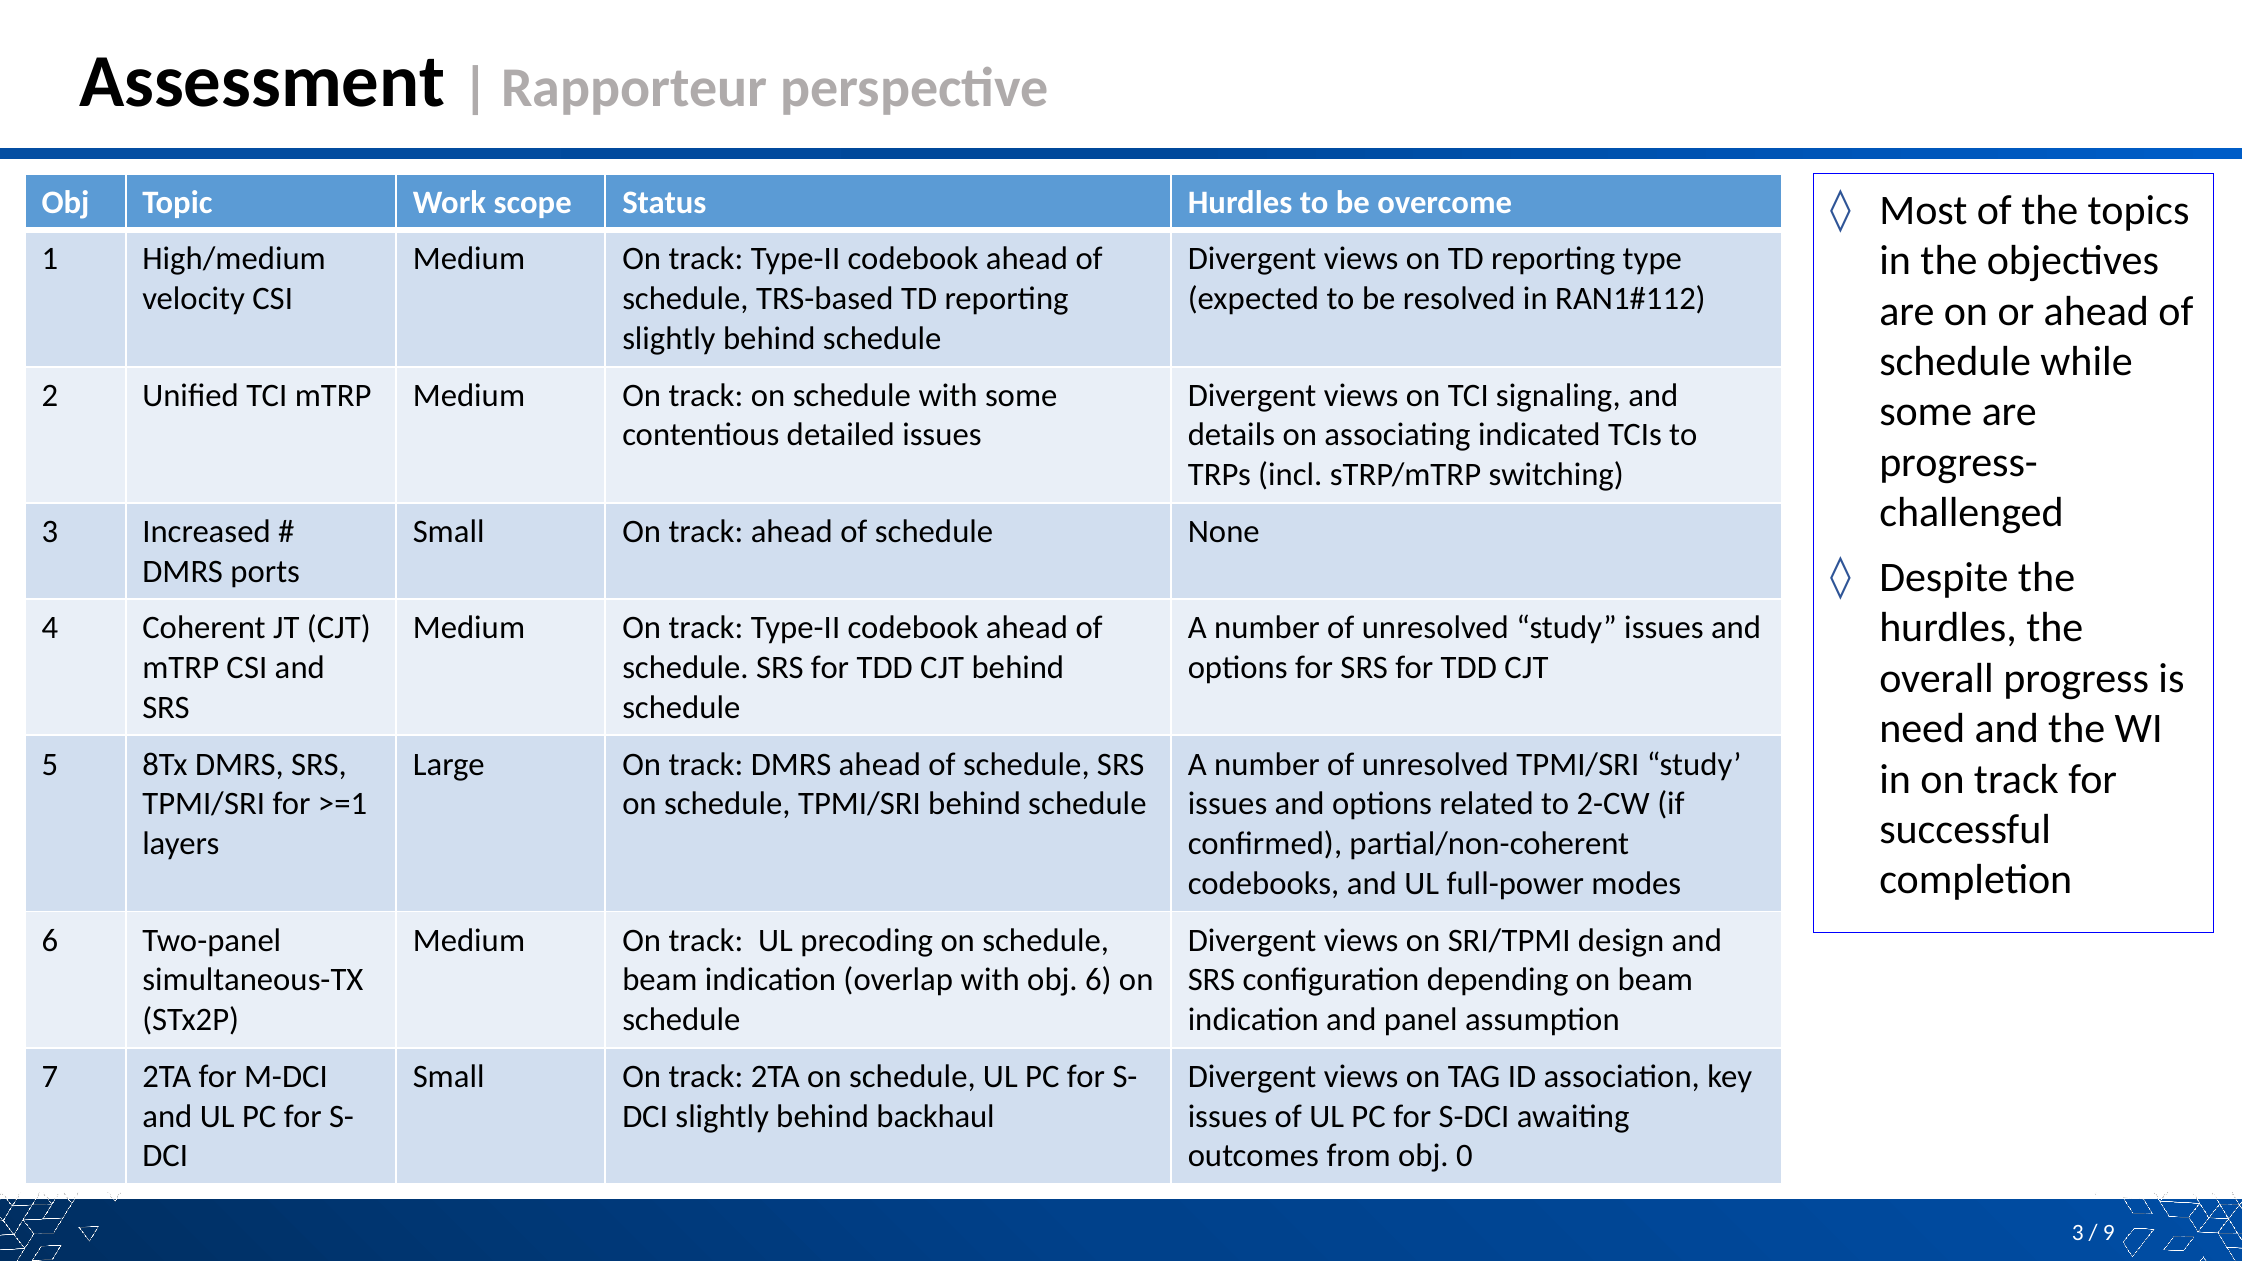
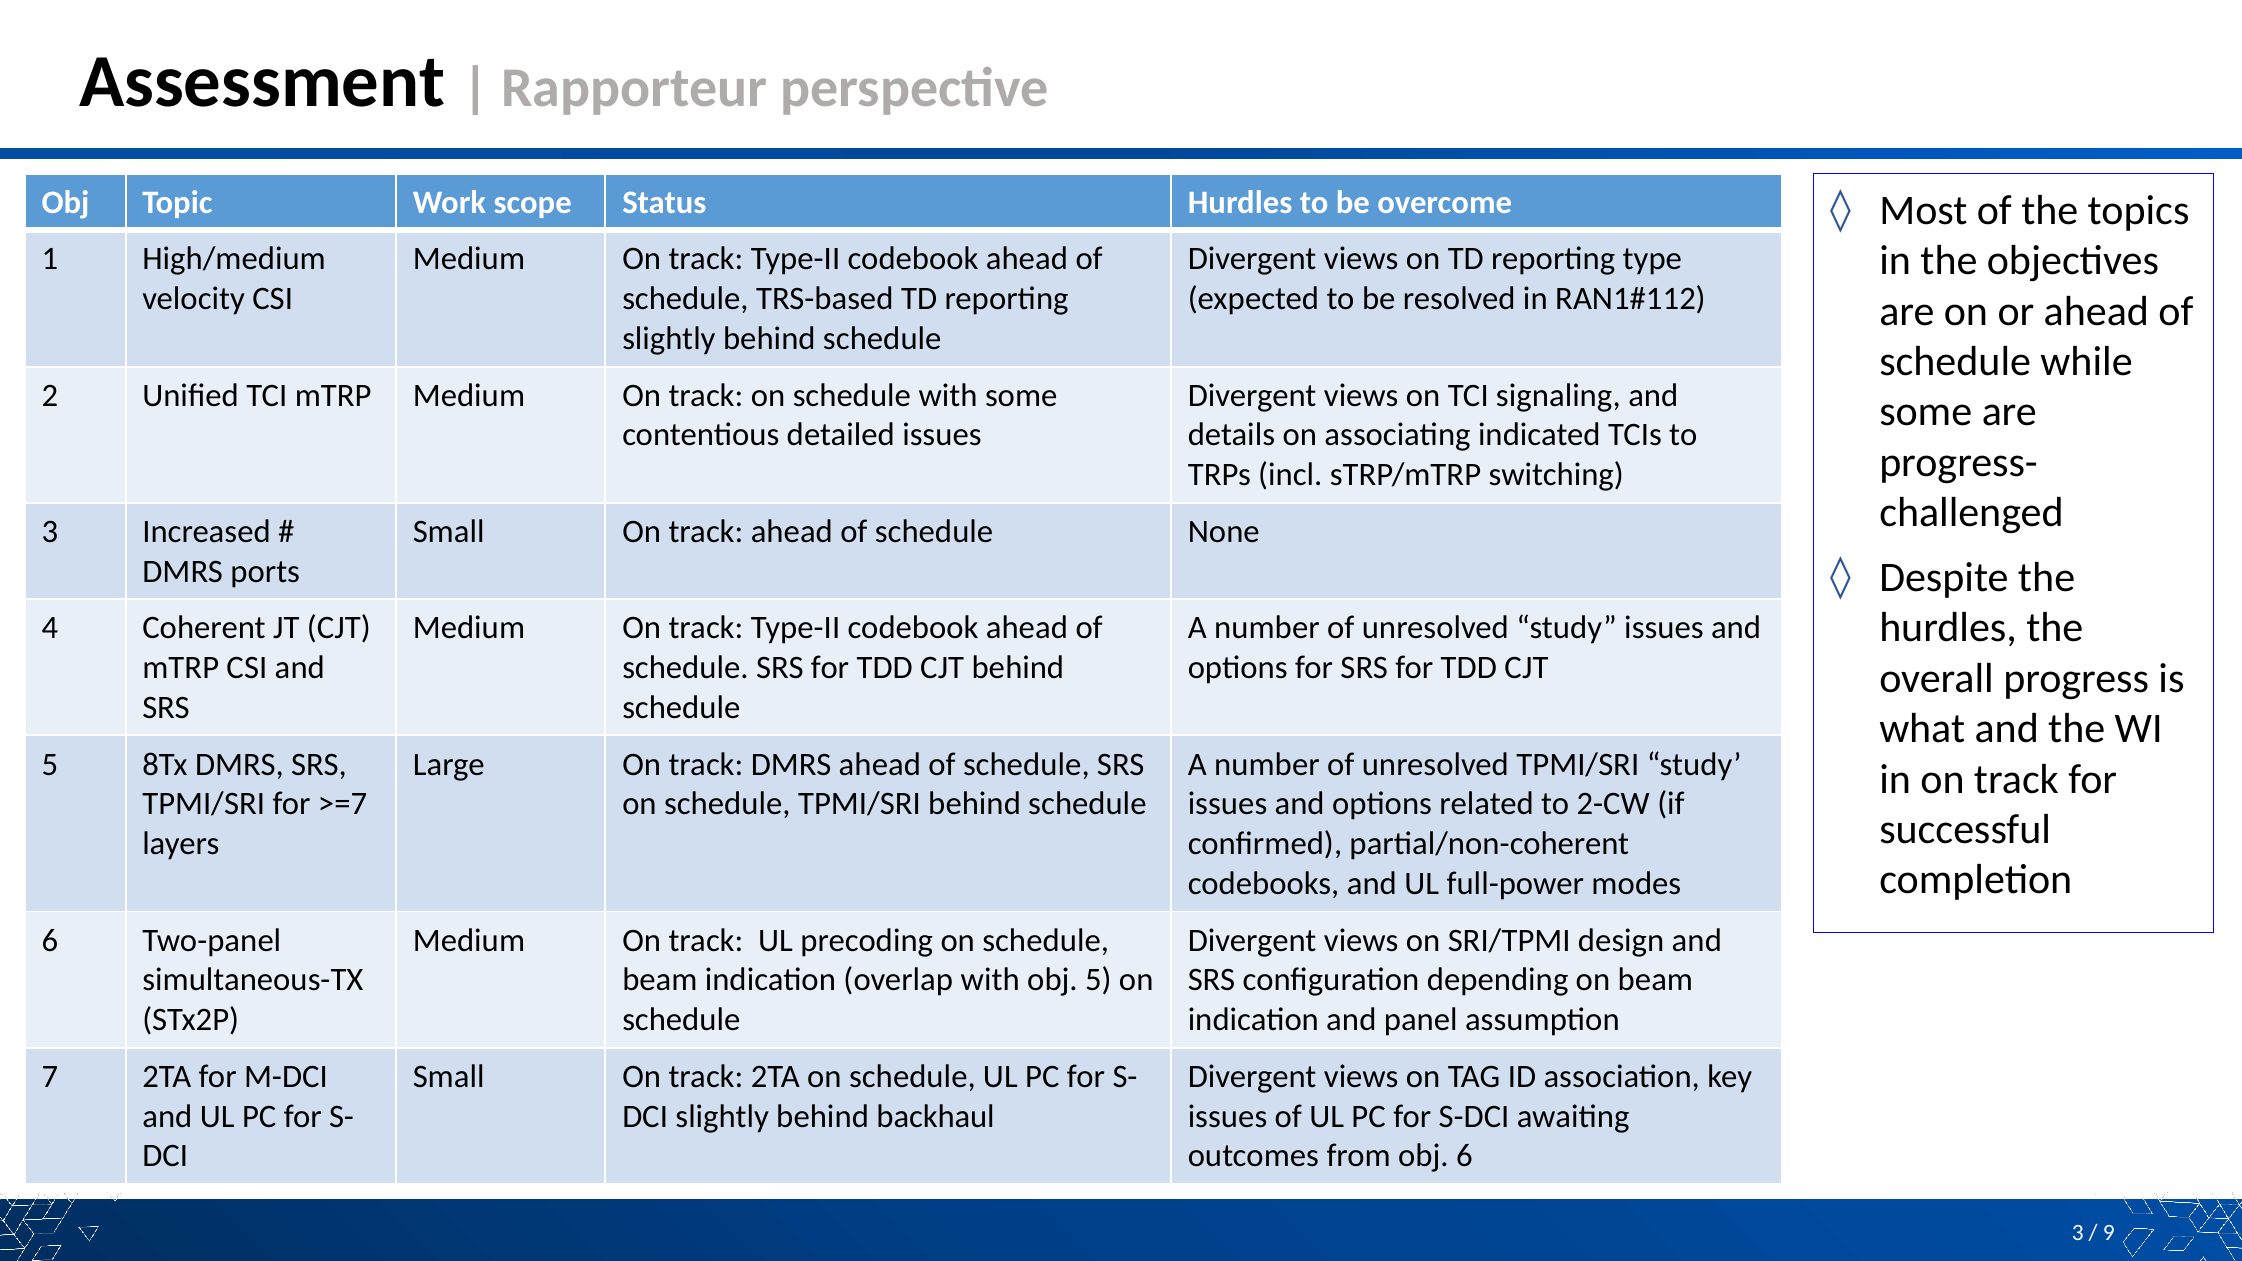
need: need -> what
>=1: >=1 -> >=7
obj 6: 6 -> 5
obj 0: 0 -> 6
